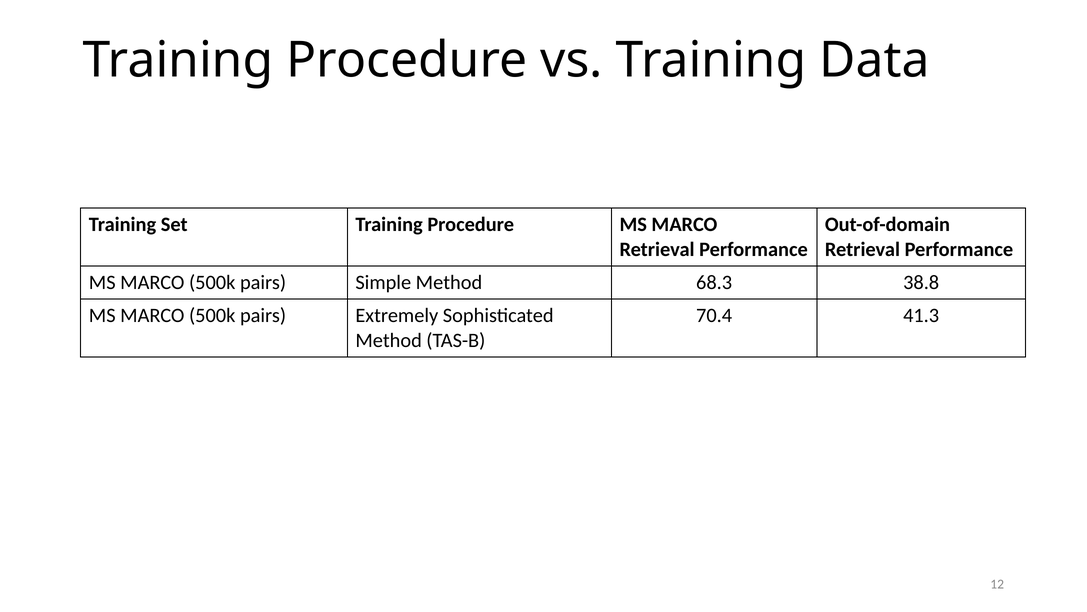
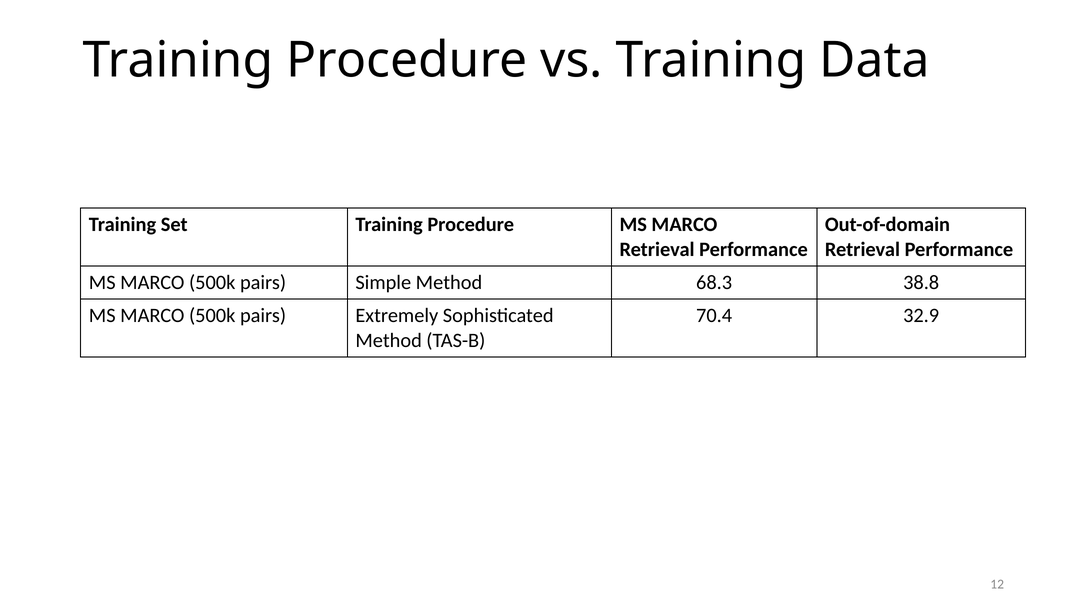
41.3: 41.3 -> 32.9
